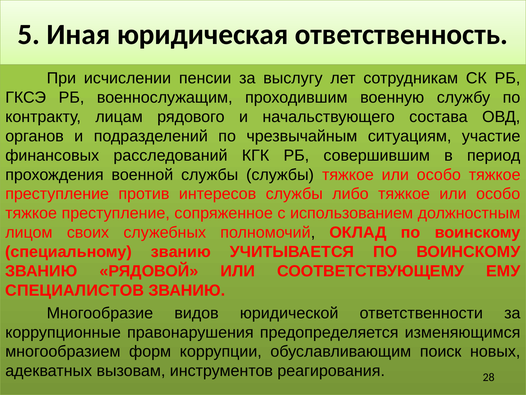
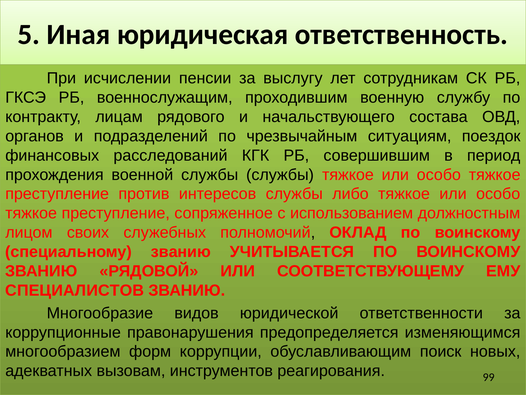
участие: участие -> поездок
28: 28 -> 99
